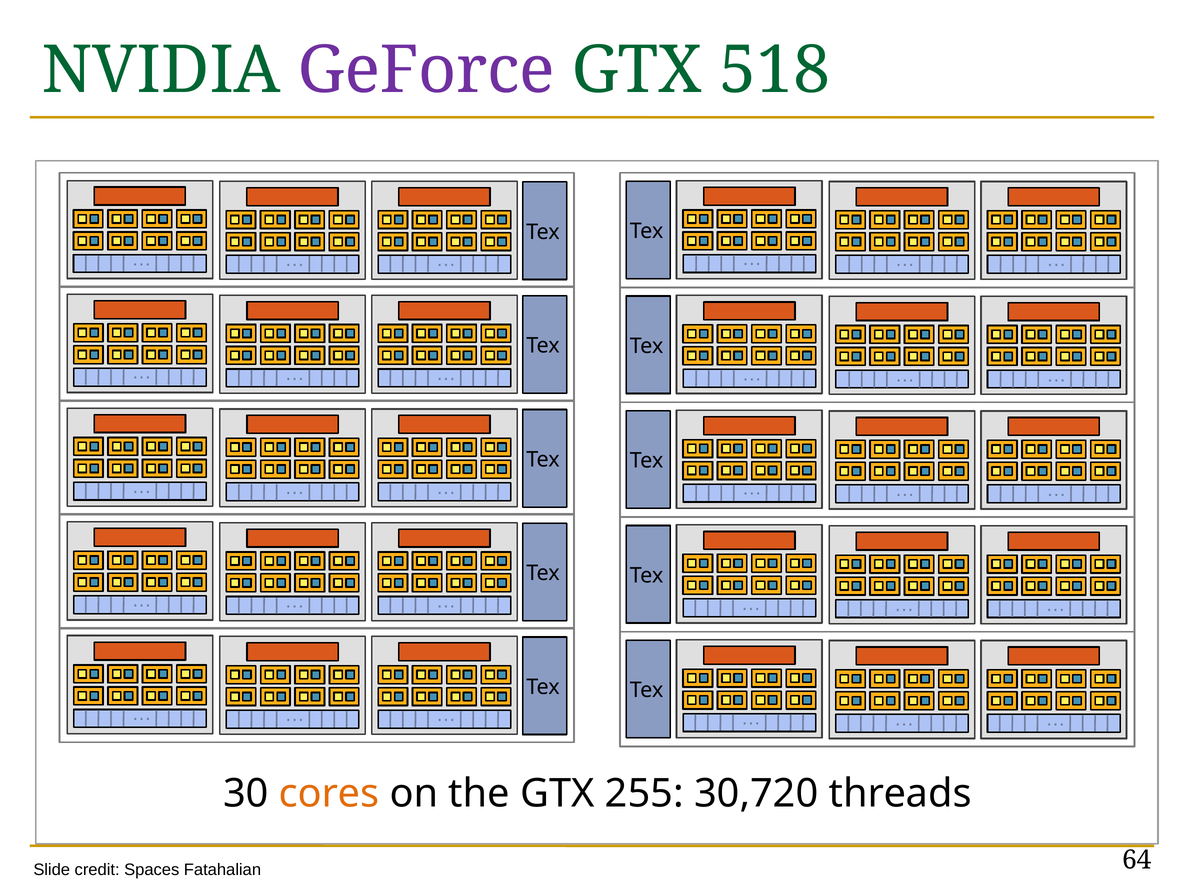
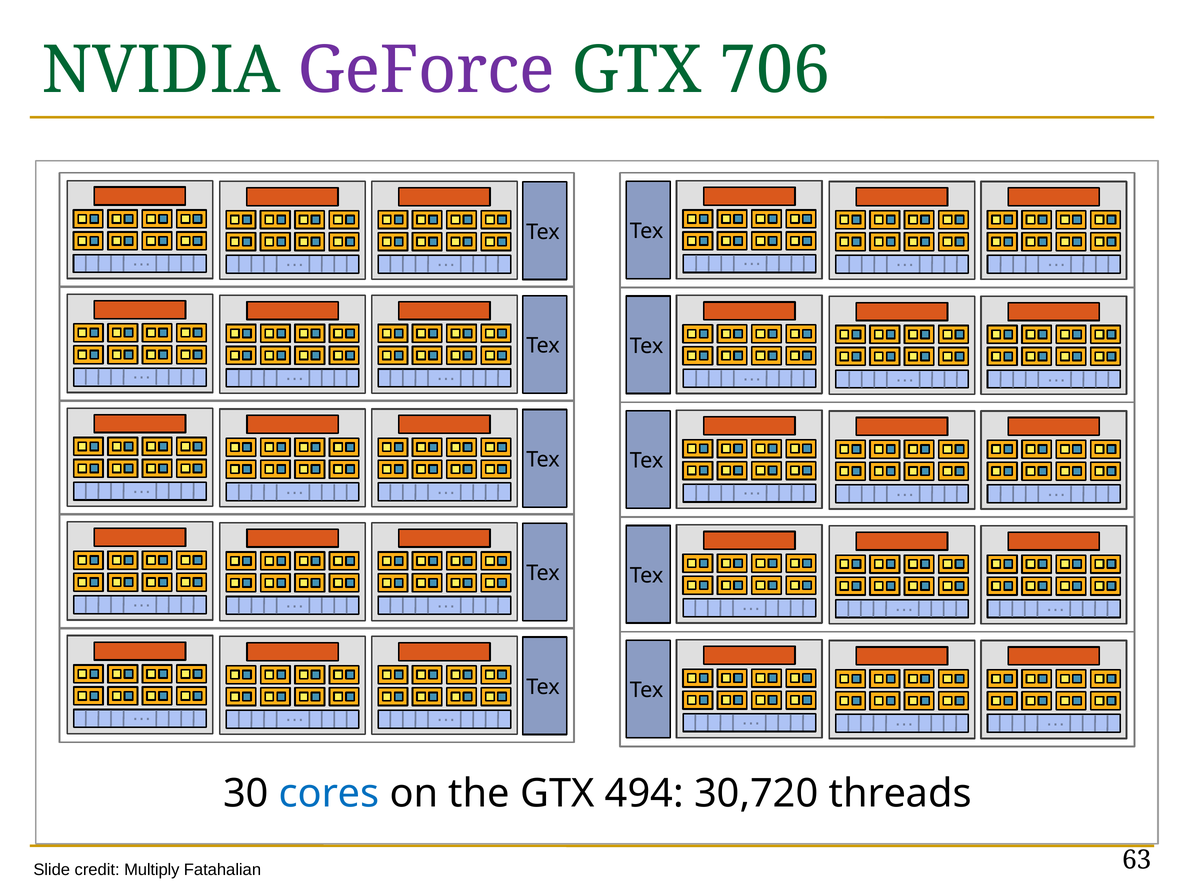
518: 518 -> 706
cores colour: orange -> blue
255: 255 -> 494
Spaces: Spaces -> Multiply
64: 64 -> 63
